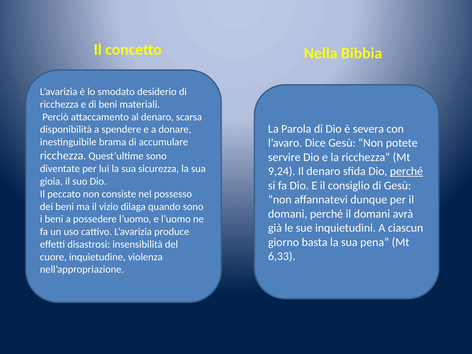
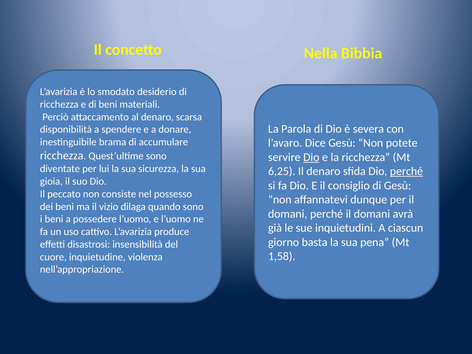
Dio at (311, 157) underline: none -> present
9,24: 9,24 -> 6,25
6,33: 6,33 -> 1,58
